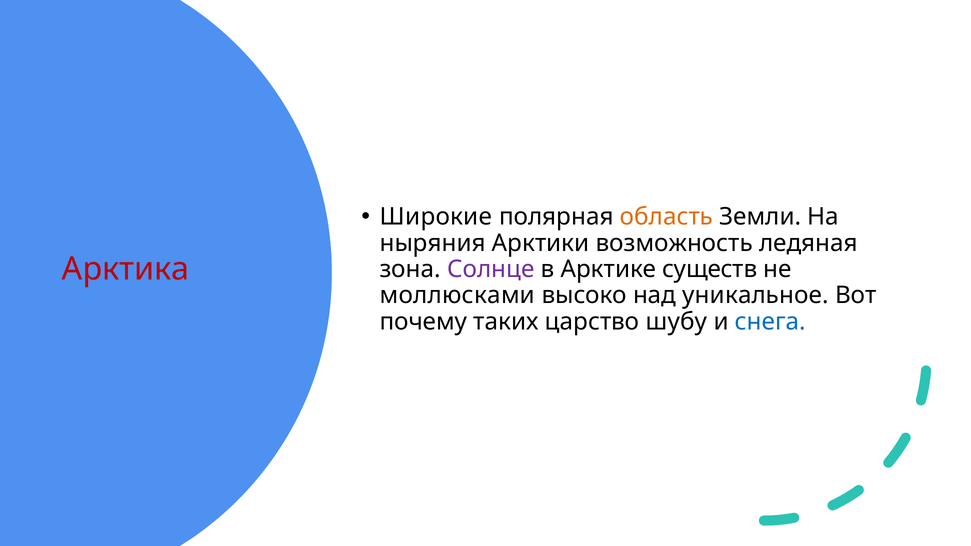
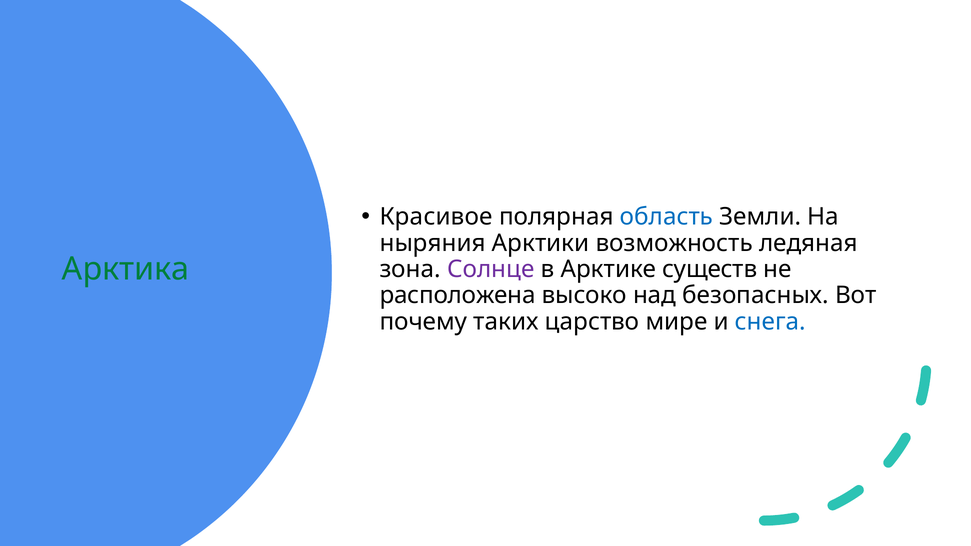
Широкие: Широкие -> Красивое
область colour: orange -> blue
Арктика colour: red -> green
моллюсками: моллюсками -> расположена
уникальное: уникальное -> безопасных
шубу: шубу -> мире
